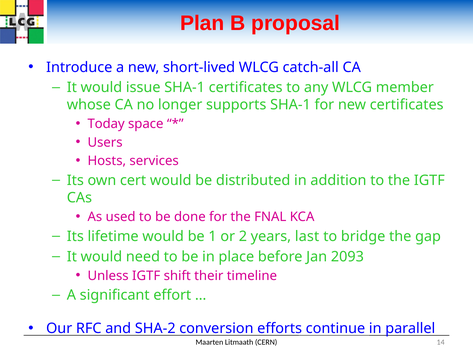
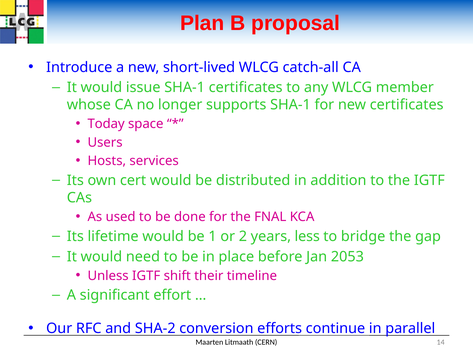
last: last -> less
2093: 2093 -> 2053
